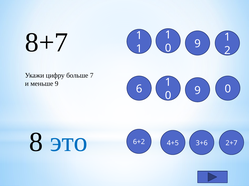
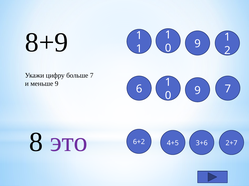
8+7: 8+7 -> 8+9
9 0: 0 -> 7
это colour: blue -> purple
